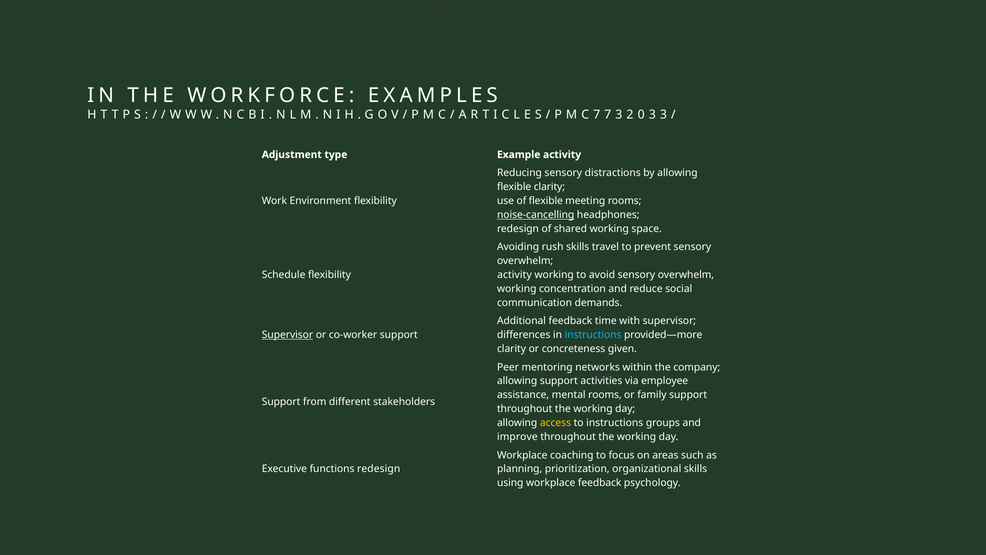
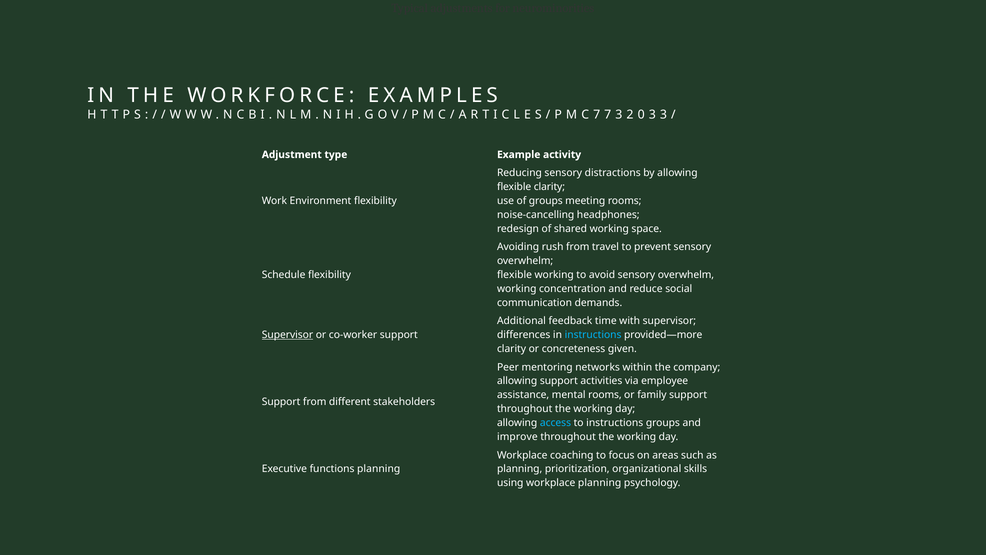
of flexible: flexible -> groups
noise-cancelling underline: present -> none
rush skills: skills -> from
activity at (514, 275): activity -> flexible
access colour: yellow -> light blue
functions redesign: redesign -> planning
workplace feedback: feedback -> planning
